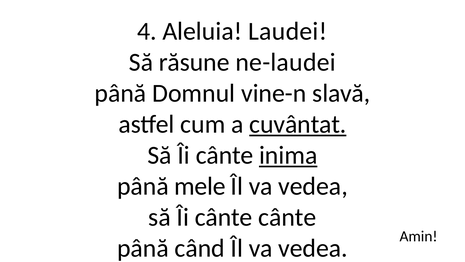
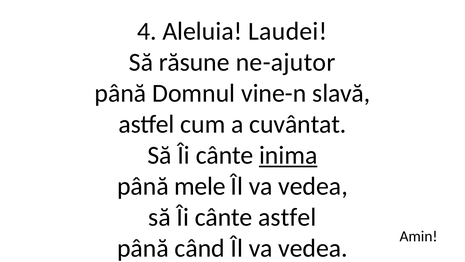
ne-laudei: ne-laudei -> ne-ajutor
cuvântat underline: present -> none
cânte cânte: cânte -> astfel
